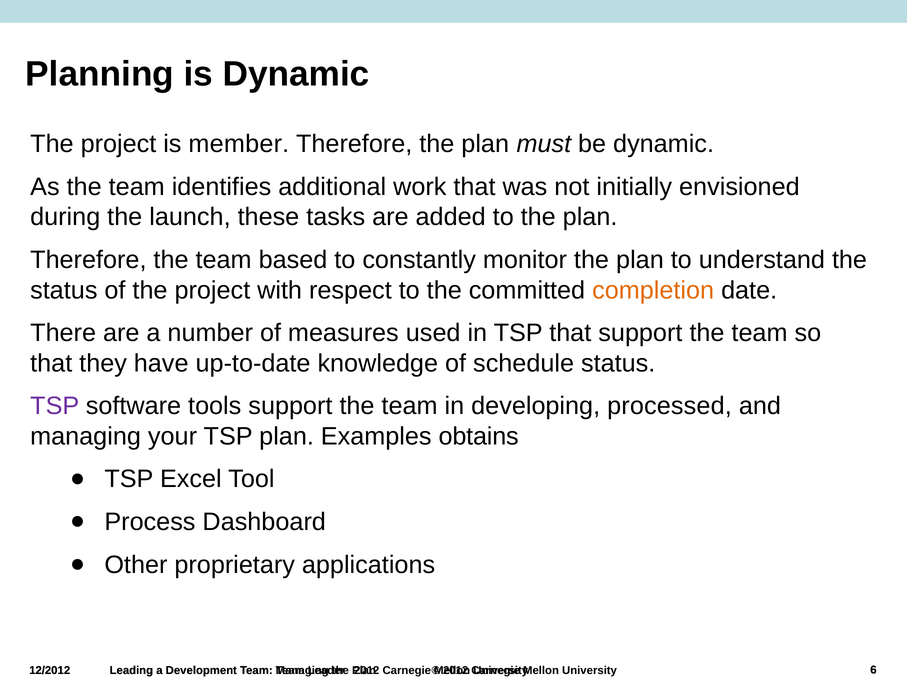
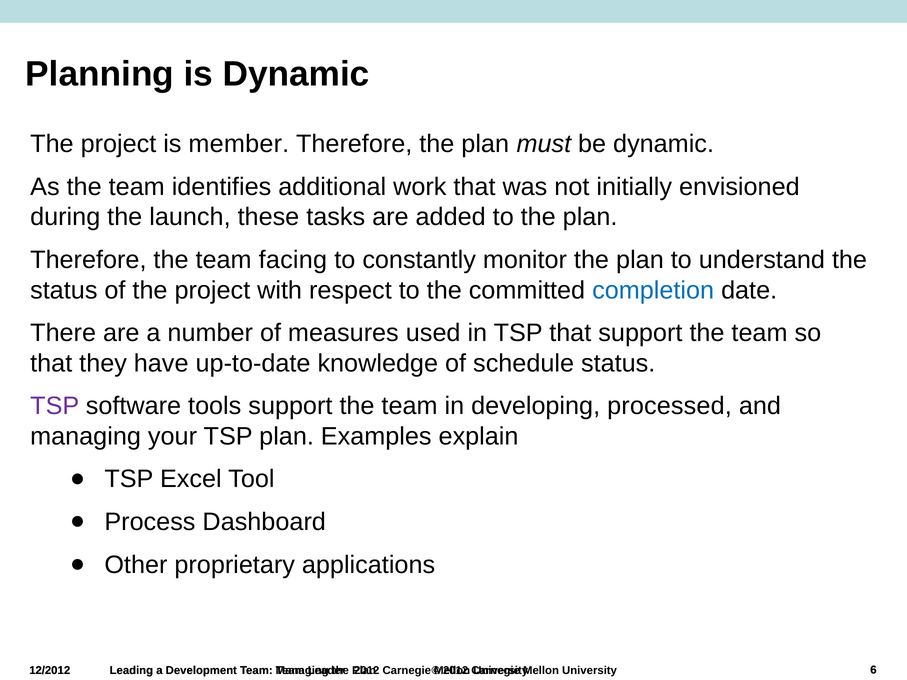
based: based -> facing
completion colour: orange -> blue
obtains: obtains -> explain
